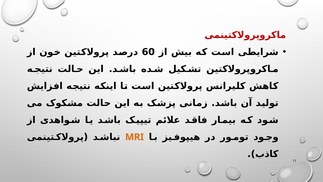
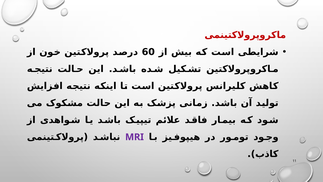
MRI colour: orange -> purple
